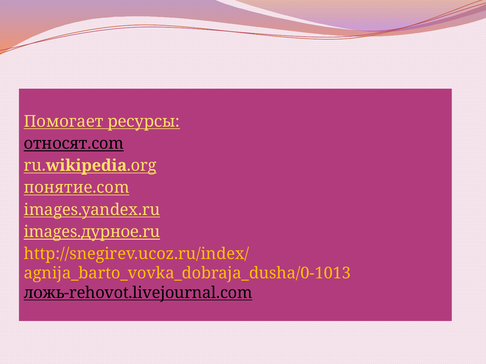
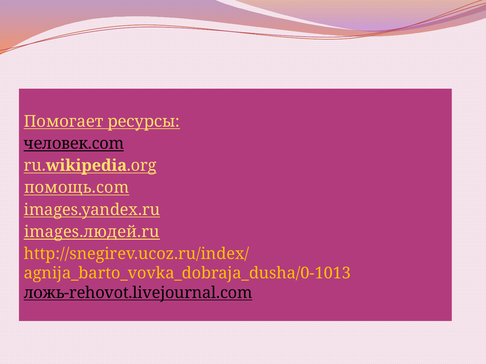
относят.com: относят.com -> человек.com
понятие.com: понятие.com -> помощь.com
images.дурное.ru: images.дурное.ru -> images.людей.ru
